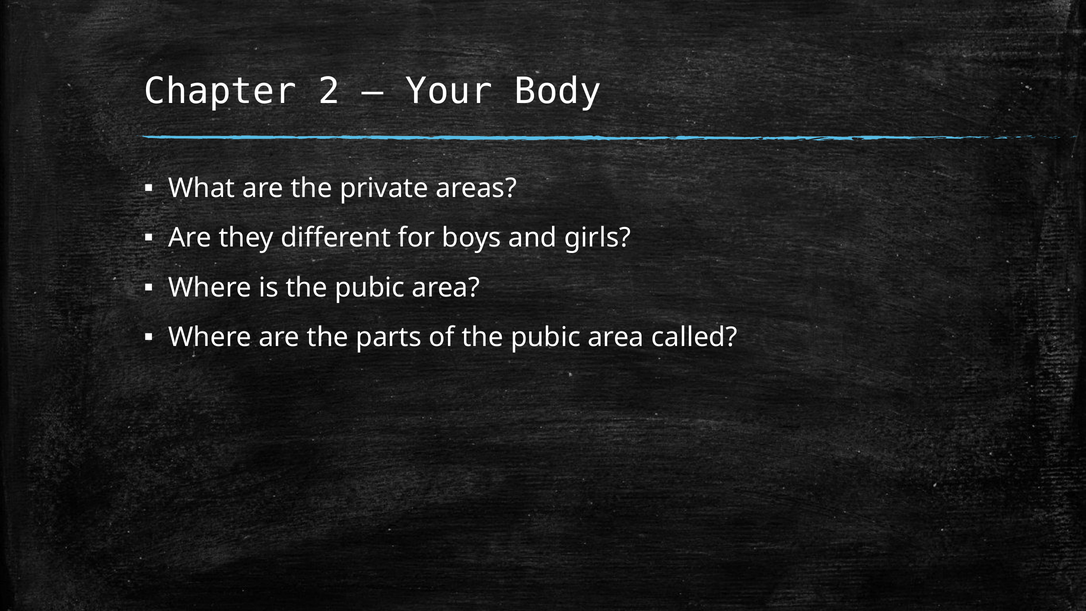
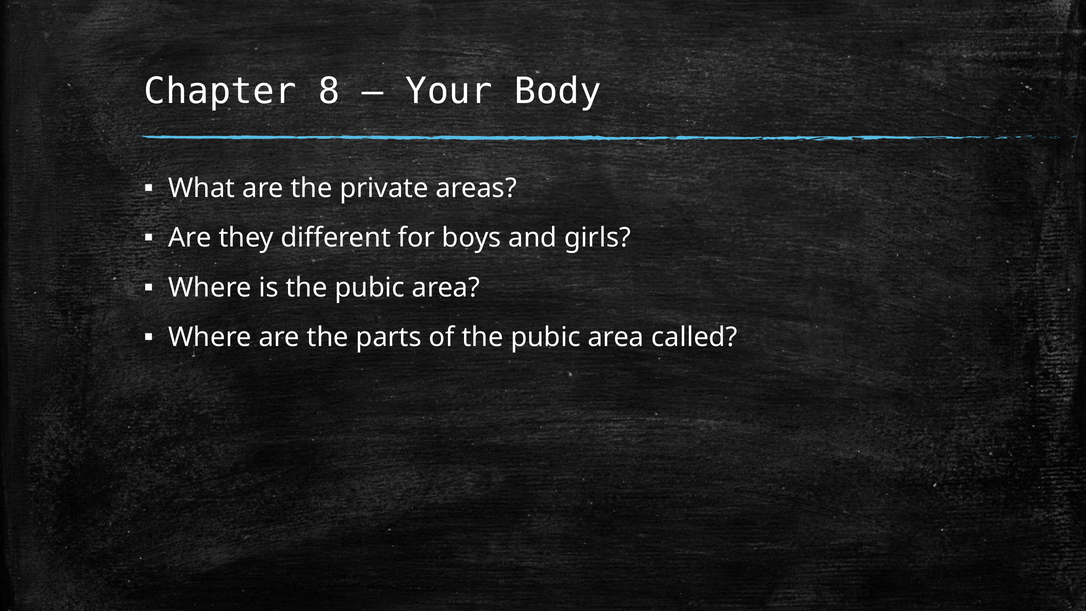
2: 2 -> 8
